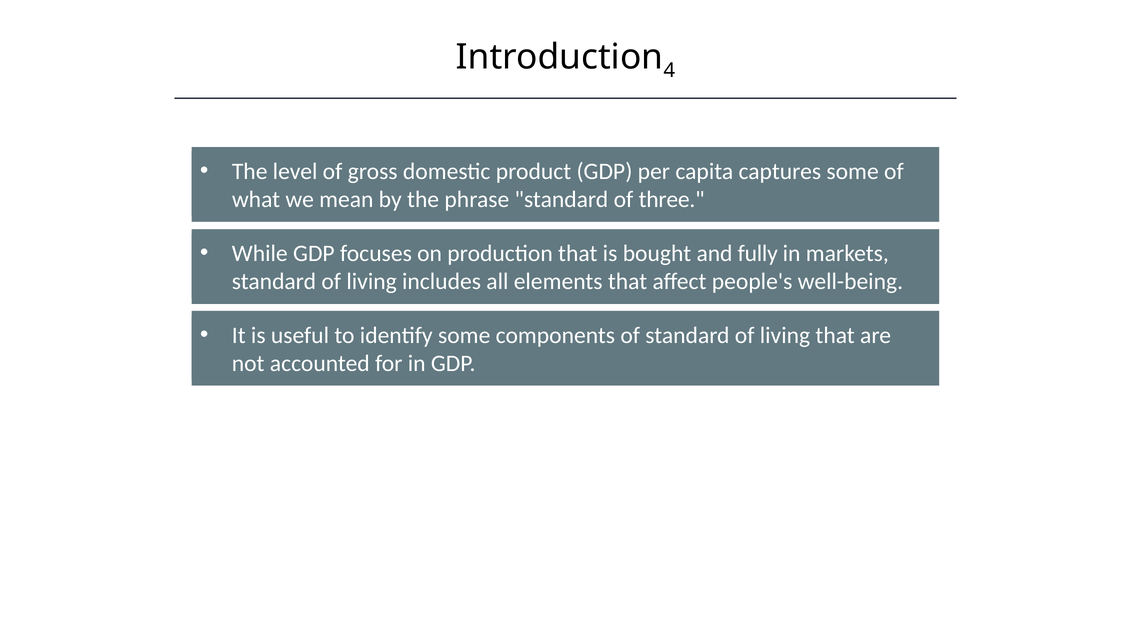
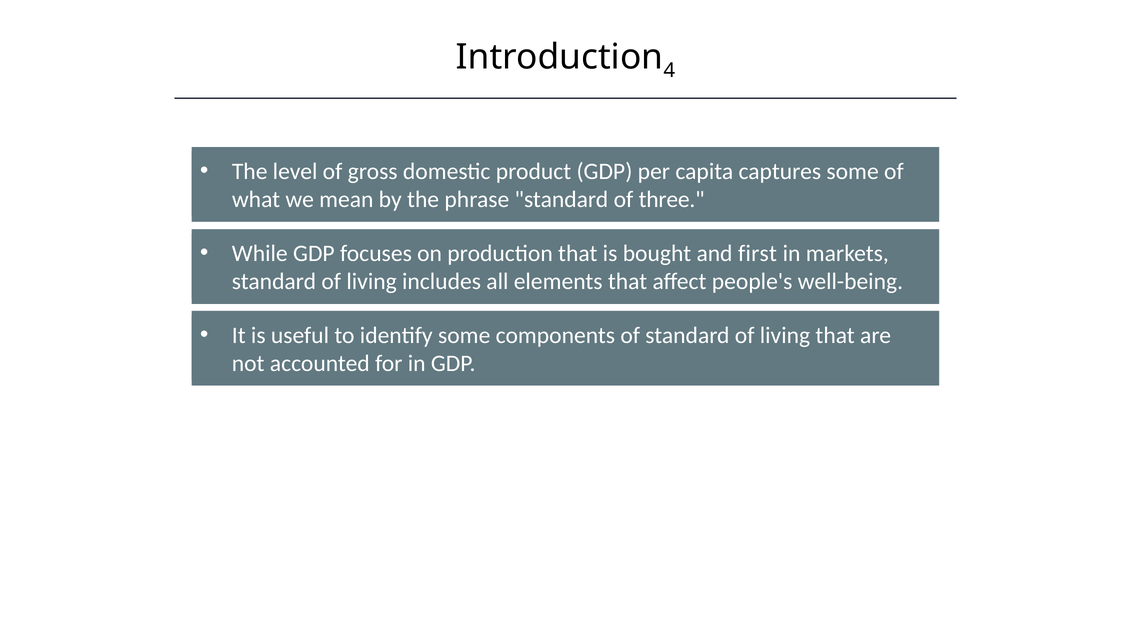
fully: fully -> first
